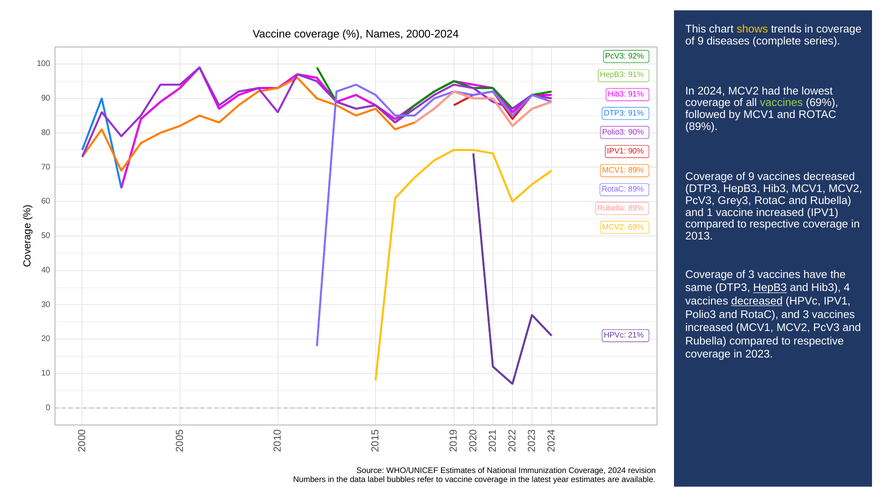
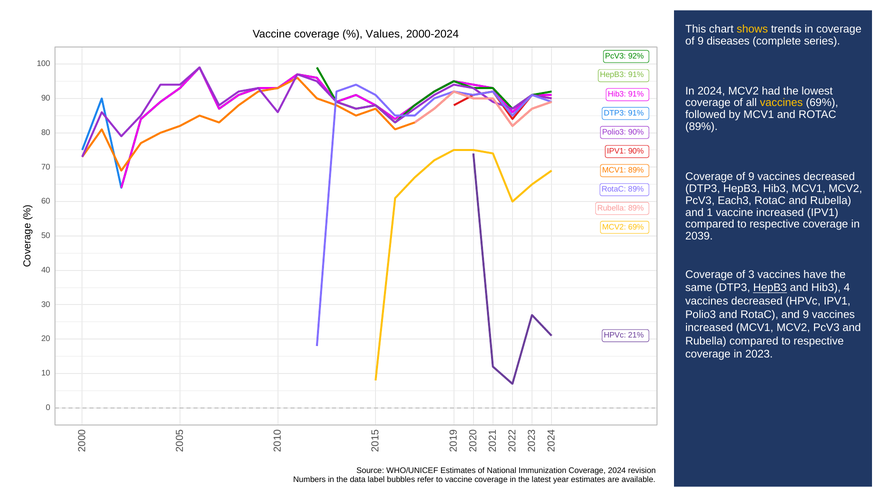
Names: Names -> Values
vaccines at (781, 103) colour: light green -> yellow
Grey3: Grey3 -> Each3
2013: 2013 -> 2039
decreased at (757, 301) underline: present -> none
and 3: 3 -> 9
